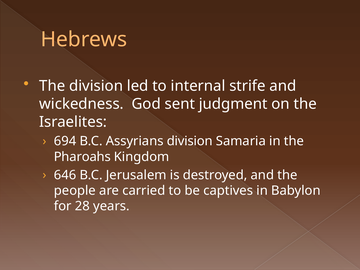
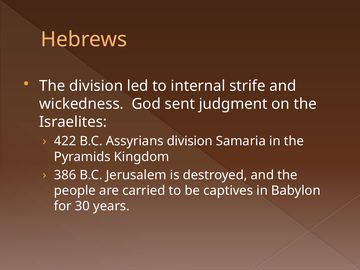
694: 694 -> 422
Pharoahs: Pharoahs -> Pyramids
646: 646 -> 386
28: 28 -> 30
